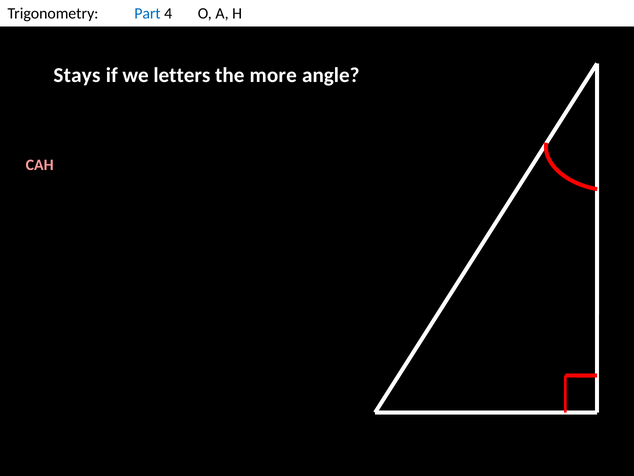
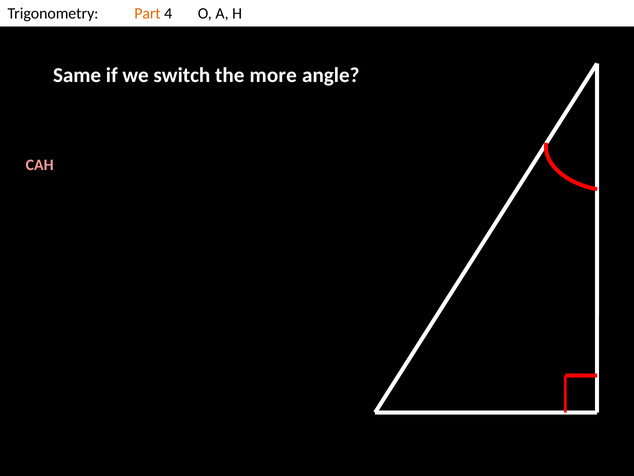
Part colour: blue -> orange
Stays: Stays -> Same
letters: letters -> switch
